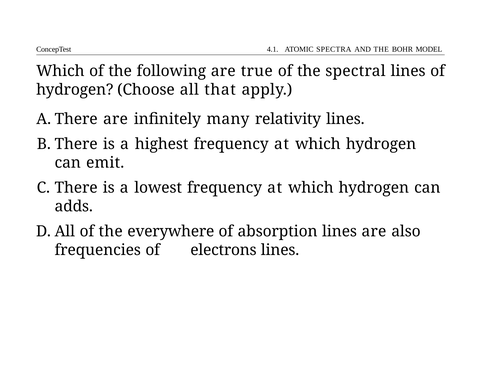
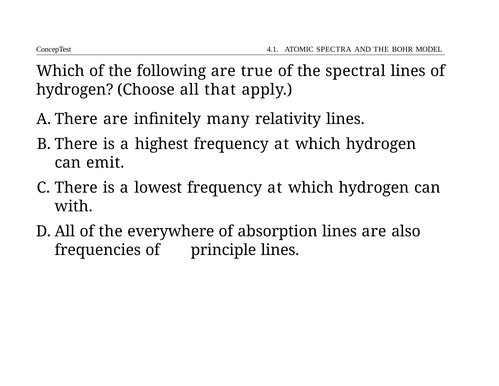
adds: adds -> with
electrons: electrons -> principle
